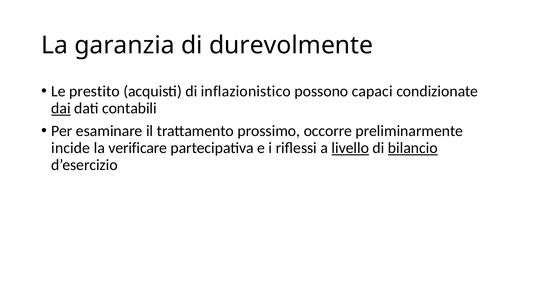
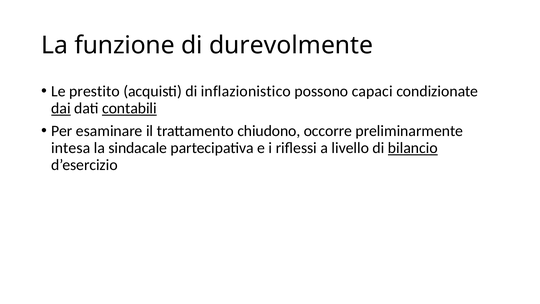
garanzia: garanzia -> funzione
contabili underline: none -> present
prossimo: prossimo -> chiudono
incide: incide -> intesa
verificare: verificare -> sindacale
livello underline: present -> none
